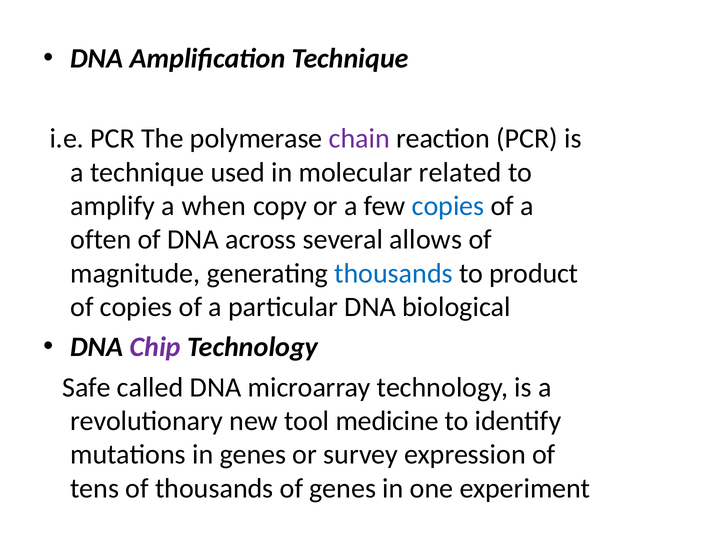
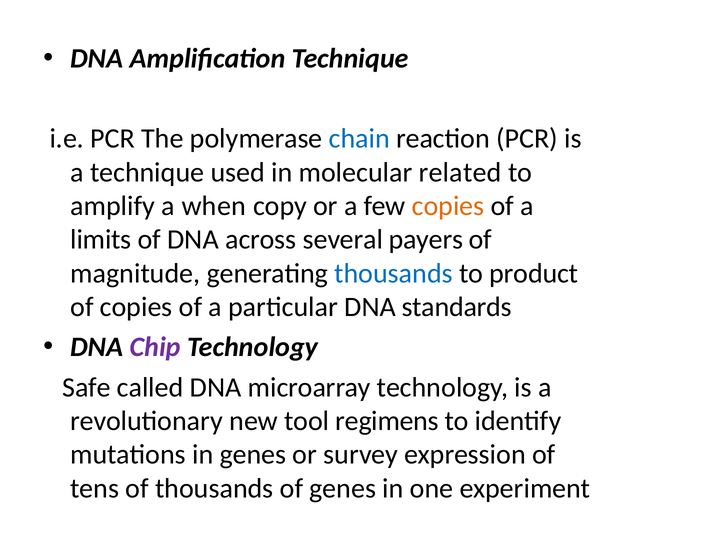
chain colour: purple -> blue
copies at (448, 206) colour: blue -> orange
often: often -> limits
allows: allows -> payers
biological: biological -> standards
medicine: medicine -> regimens
